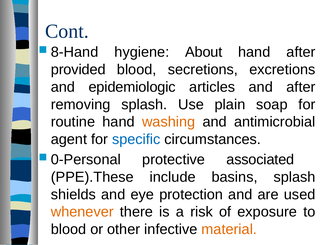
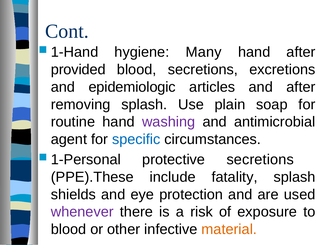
8-Hand: 8-Hand -> 1-Hand
About: About -> Many
washing colour: orange -> purple
0-Personal: 0-Personal -> 1-Personal
protective associated: associated -> secretions
basins: basins -> fatality
whenever colour: orange -> purple
